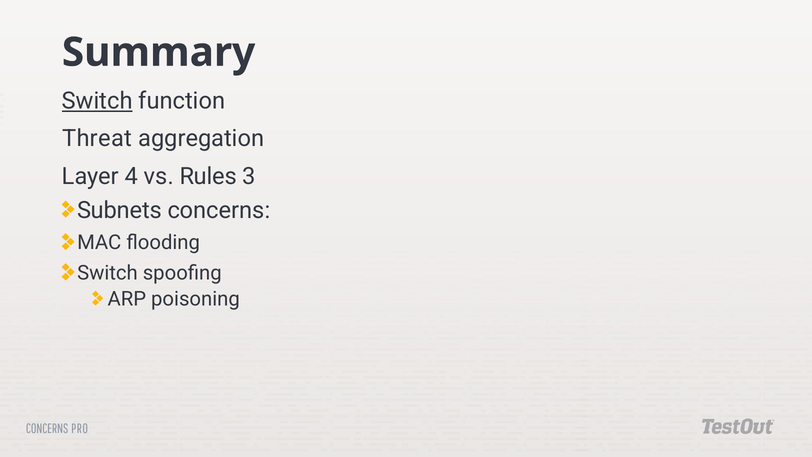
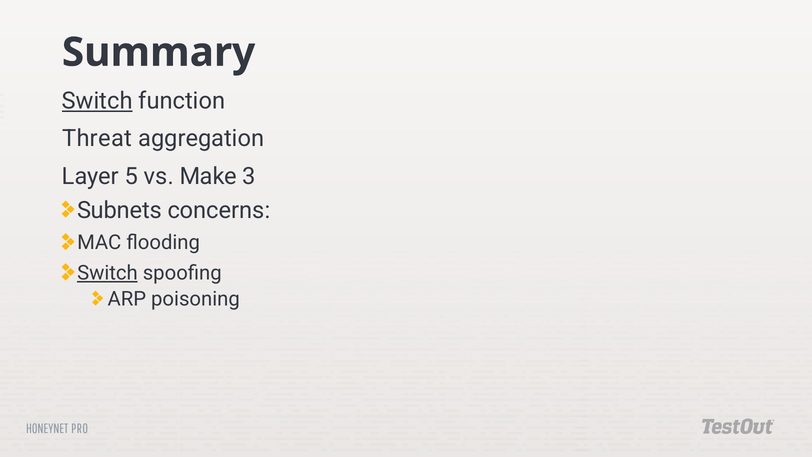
4: 4 -> 5
Rules: Rules -> Make
Switch at (107, 273) underline: none -> present
CONCERNS at (47, 428): CONCERNS -> HONEYNET
